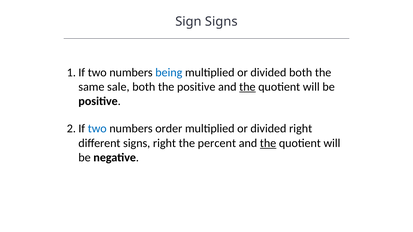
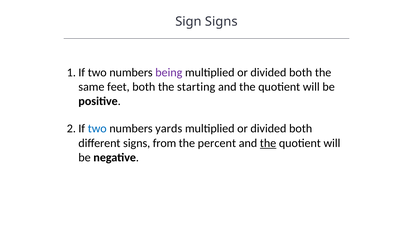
being colour: blue -> purple
sale: sale -> feet
the positive: positive -> starting
the at (247, 87) underline: present -> none
order: order -> yards
right at (301, 129): right -> both
signs right: right -> from
